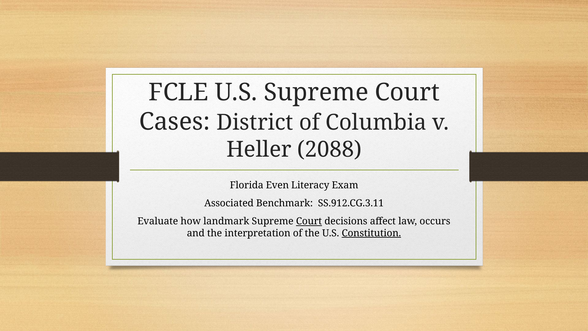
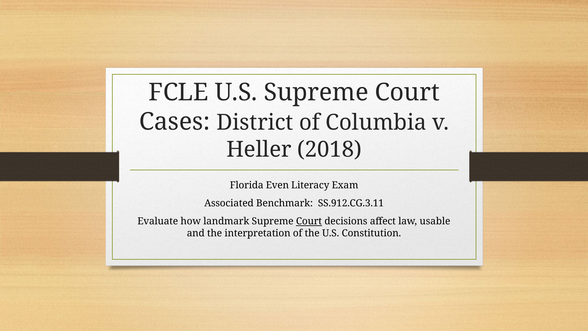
2088: 2088 -> 2018
occurs: occurs -> usable
Constitution underline: present -> none
